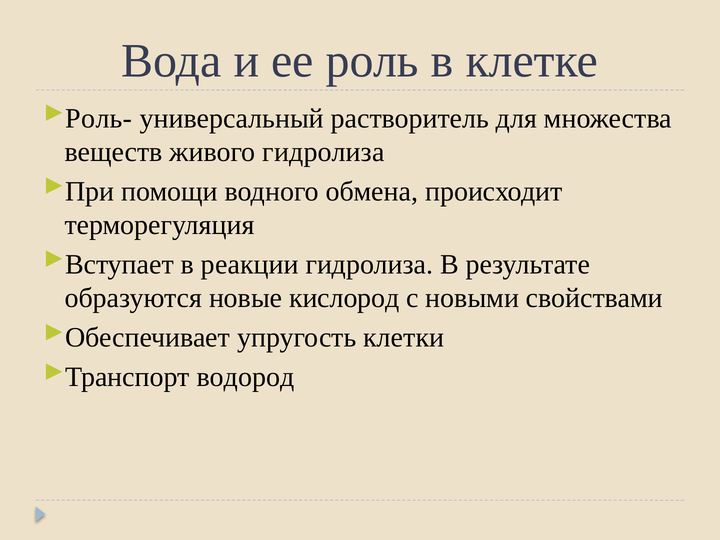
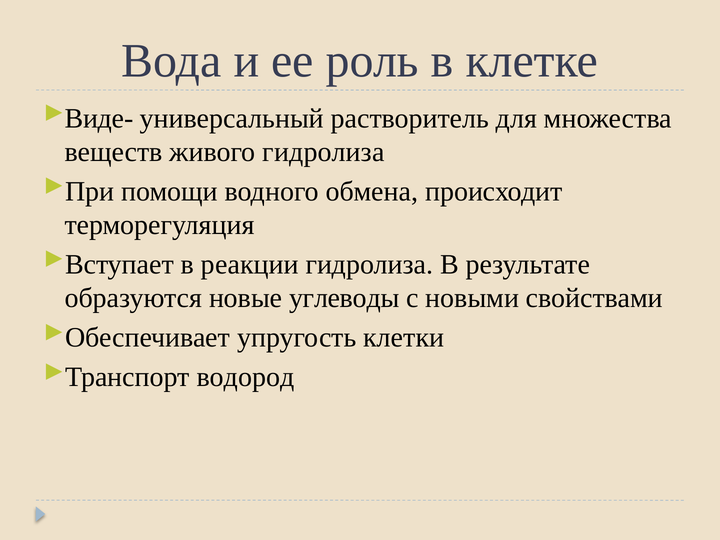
Роль-: Роль- -> Виде-
кислород: кислород -> углеводы
